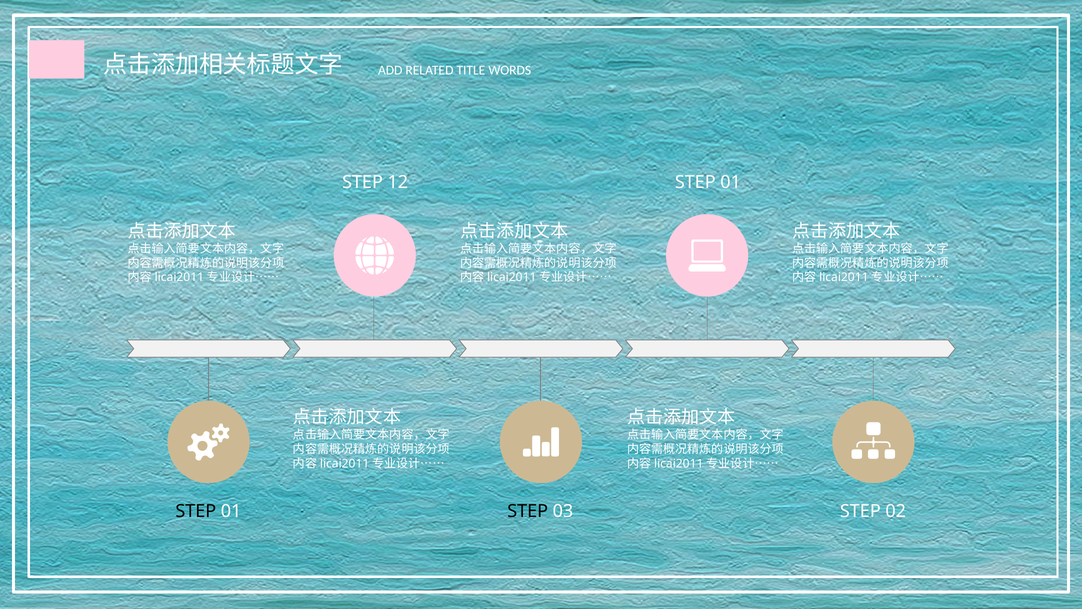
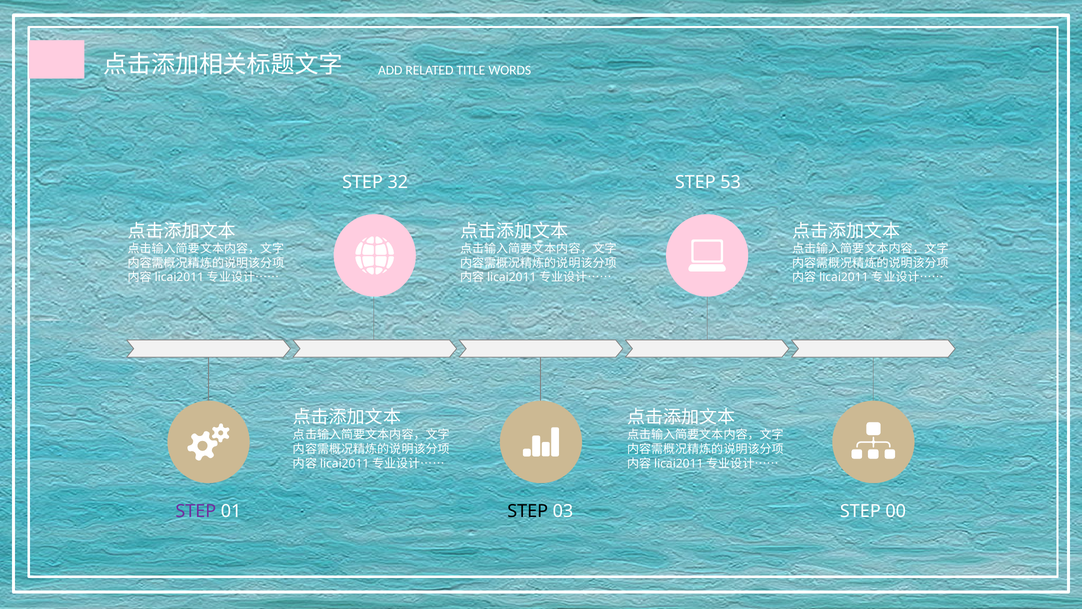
12: 12 -> 32
01 at (731, 182): 01 -> 53
STEP at (196, 511) colour: black -> purple
02: 02 -> 00
